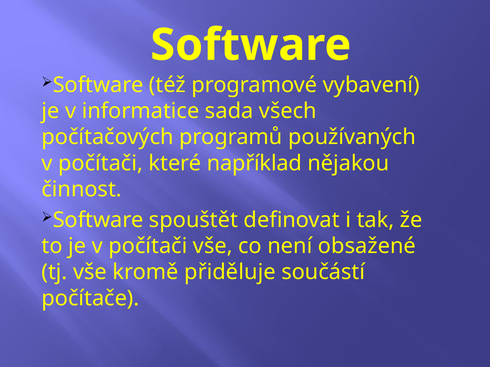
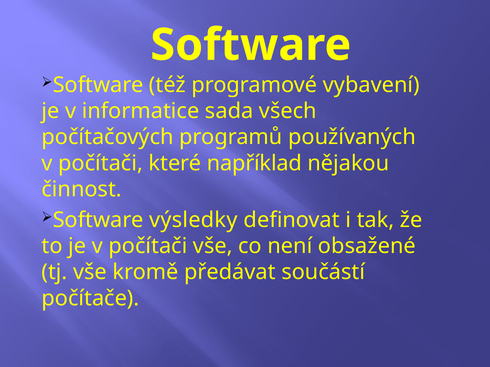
spouštět: spouštět -> výsledky
přiděluje: přiděluje -> předávat
